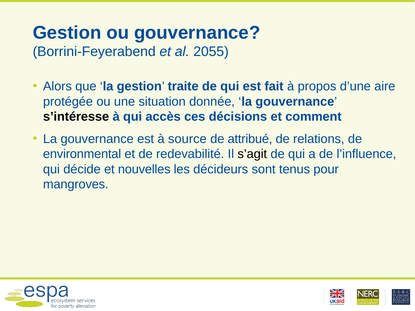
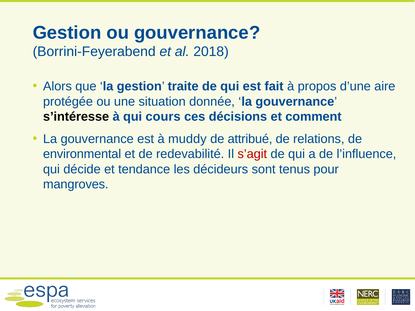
2055: 2055 -> 2018
accès: accès -> cours
source: source -> muddy
s’agit colour: black -> red
nouvelles: nouvelles -> tendance
